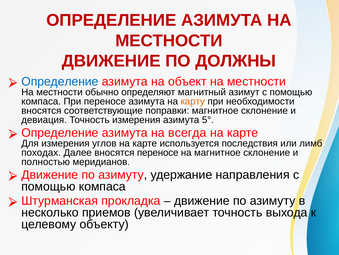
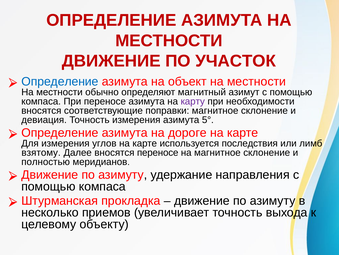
ДОЛЖНЫ: ДОЛЖНЫ -> УЧАСТОК
карту colour: orange -> purple
всегда: всегда -> дороге
походах: походах -> взятому
